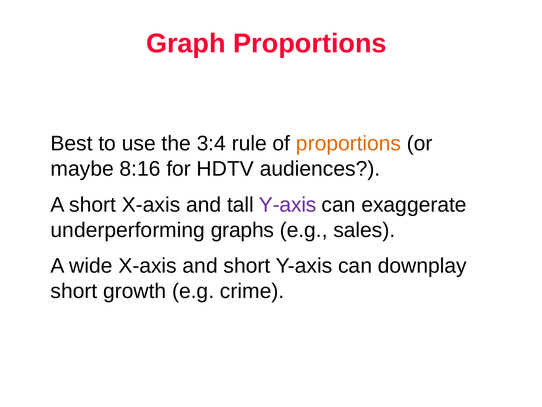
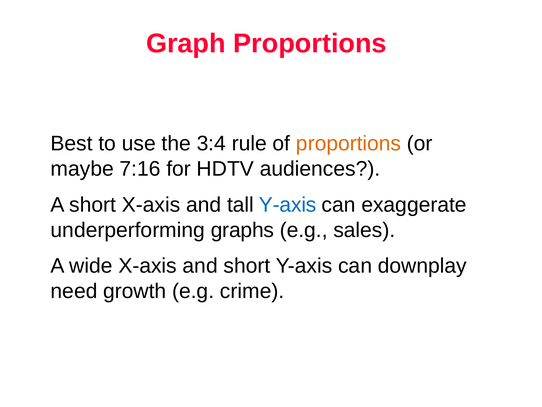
8:16: 8:16 -> 7:16
Y-axis at (288, 204) colour: purple -> blue
short at (74, 291): short -> need
